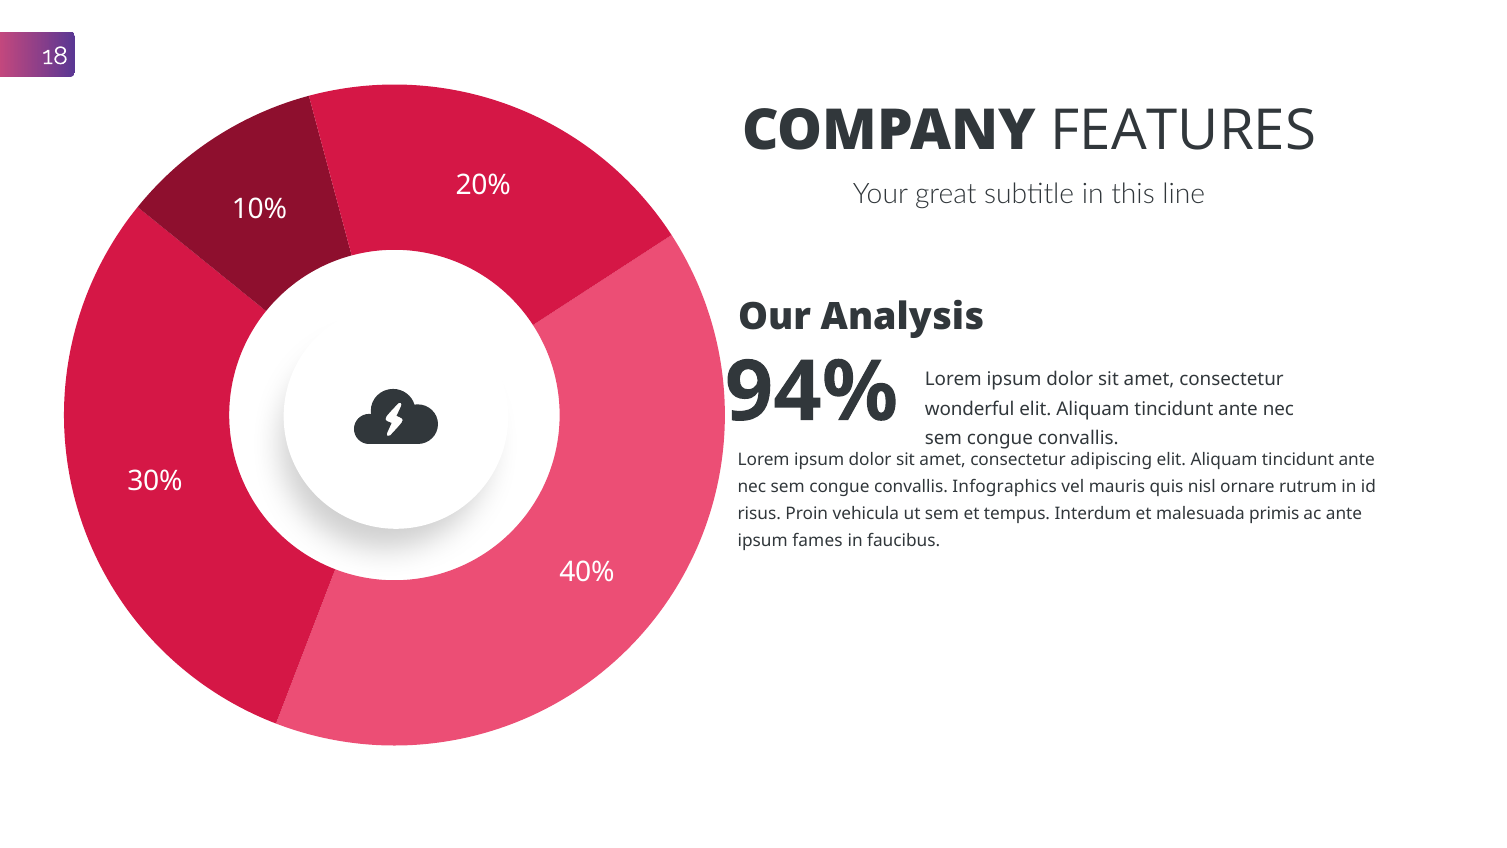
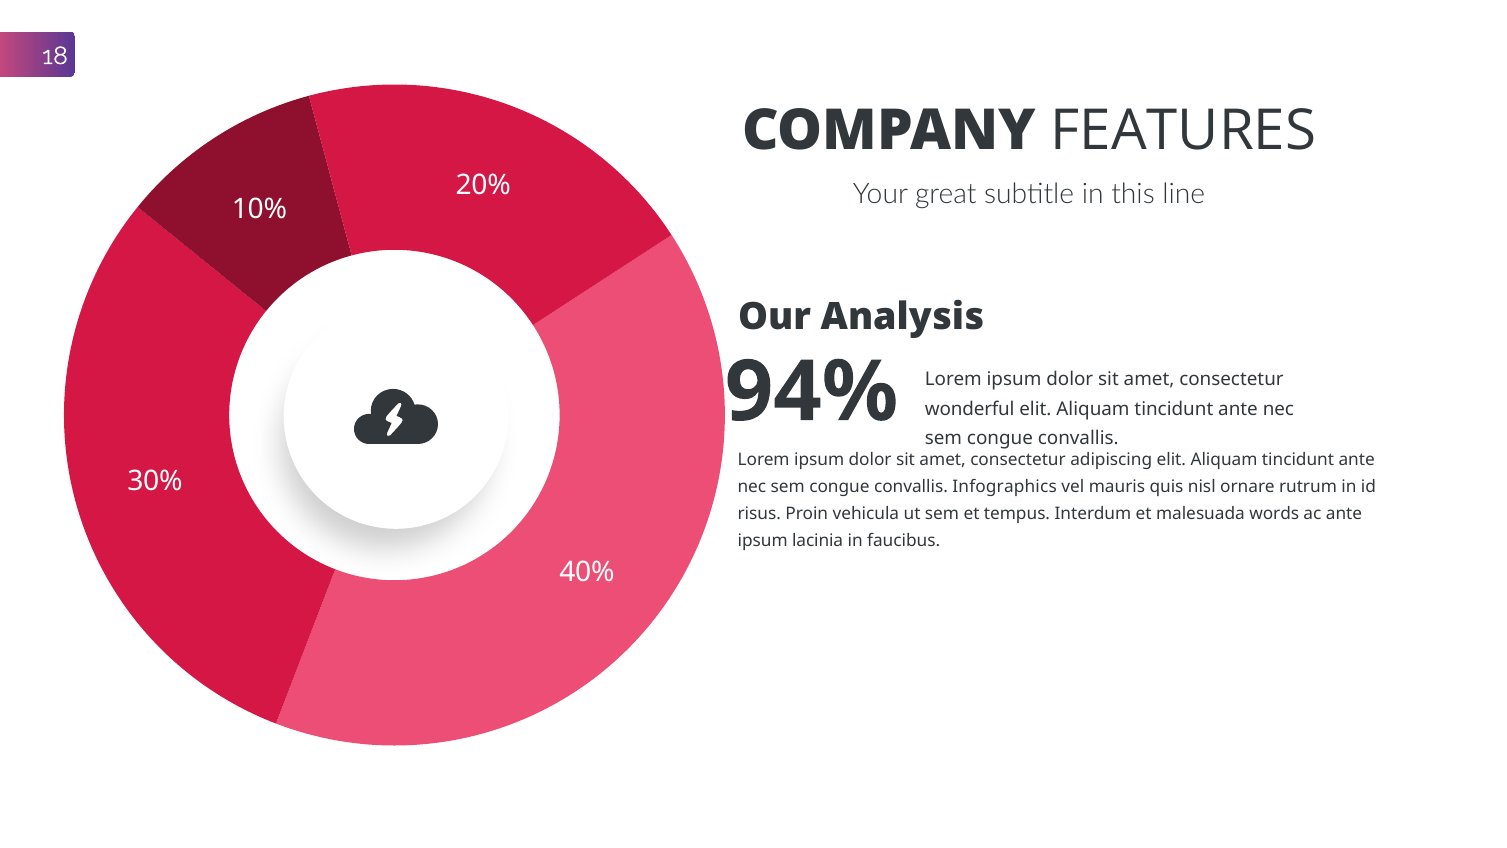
primis: primis -> words
fames: fames -> lacinia
